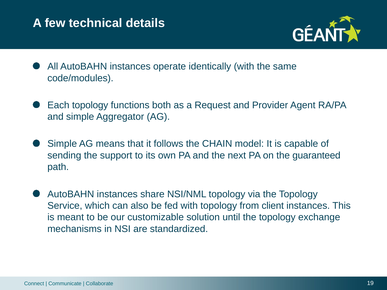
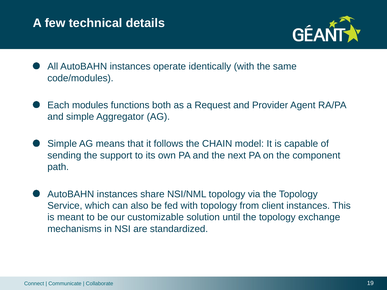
Each topology: topology -> modules
guaranteed: guaranteed -> component
